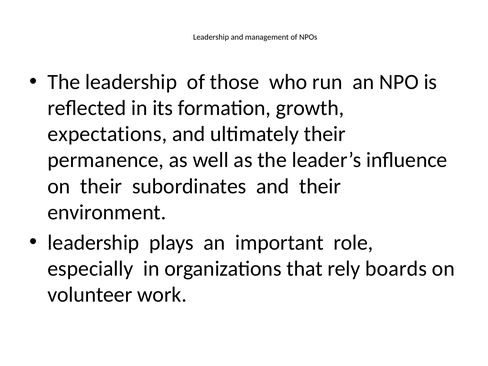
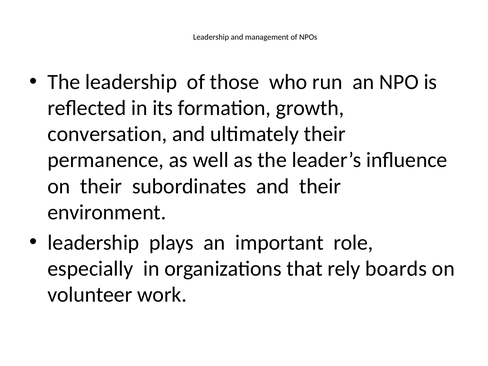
expectations: expectations -> conversation
